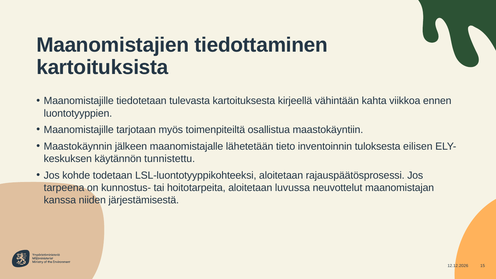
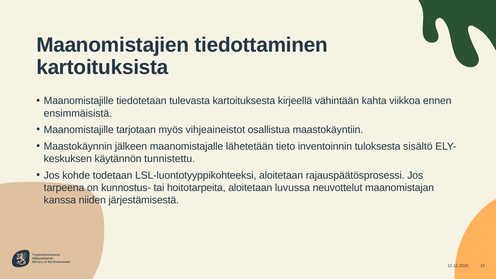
luontotyyppien: luontotyyppien -> ensimmäisistä
toimenpiteiltä: toimenpiteiltä -> vihjeaineistot
eilisen: eilisen -> sisältö
